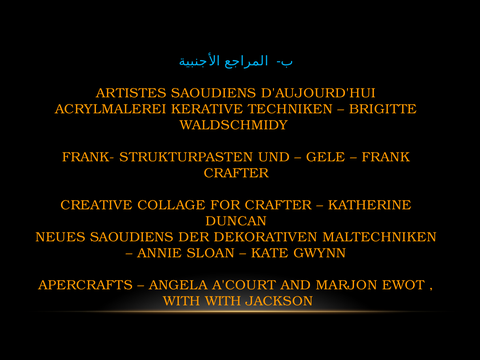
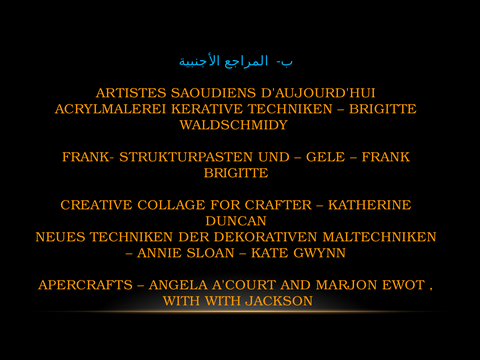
CRAFTER at (236, 173): CRAFTER -> BRIGITTE
NEUES SAOUDIENS: SAOUDIENS -> TECHNIKEN
